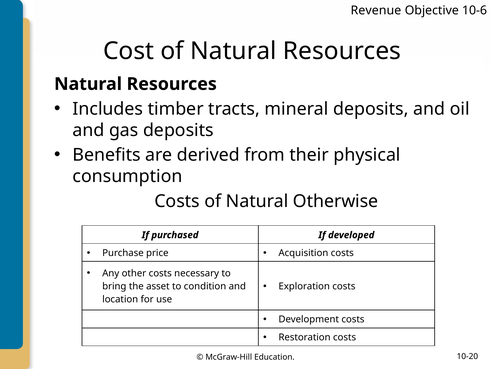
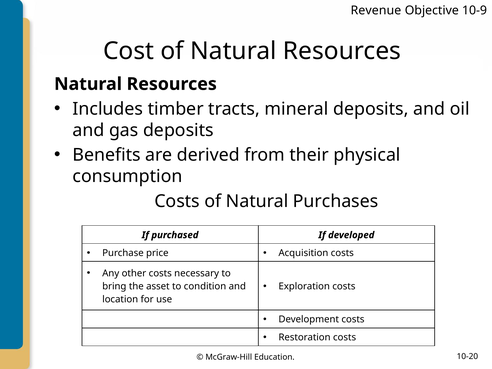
10-6: 10-6 -> 10-9
Otherwise: Otherwise -> Purchases
